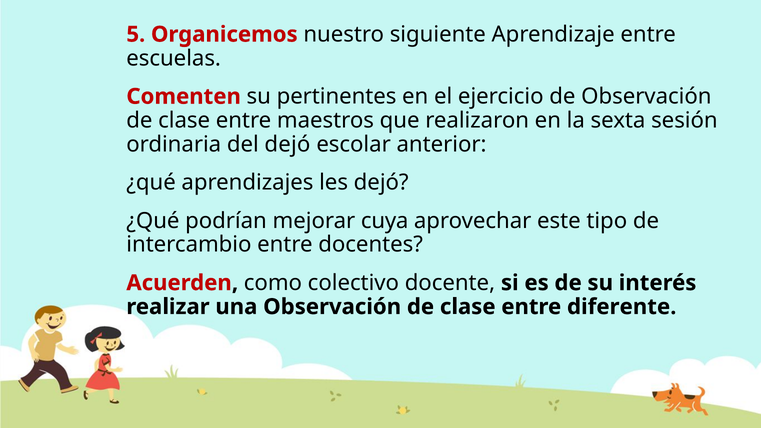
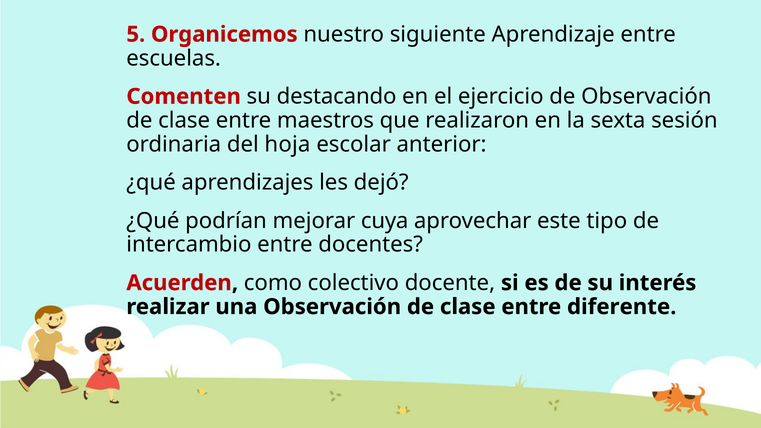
pertinentes: pertinentes -> destacando
del dejó: dejó -> hoja
